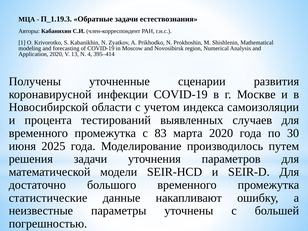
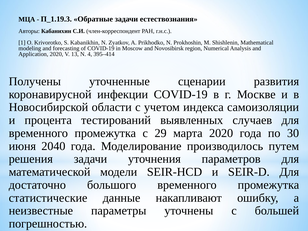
83: 83 -> 29
2025: 2025 -> 2040
